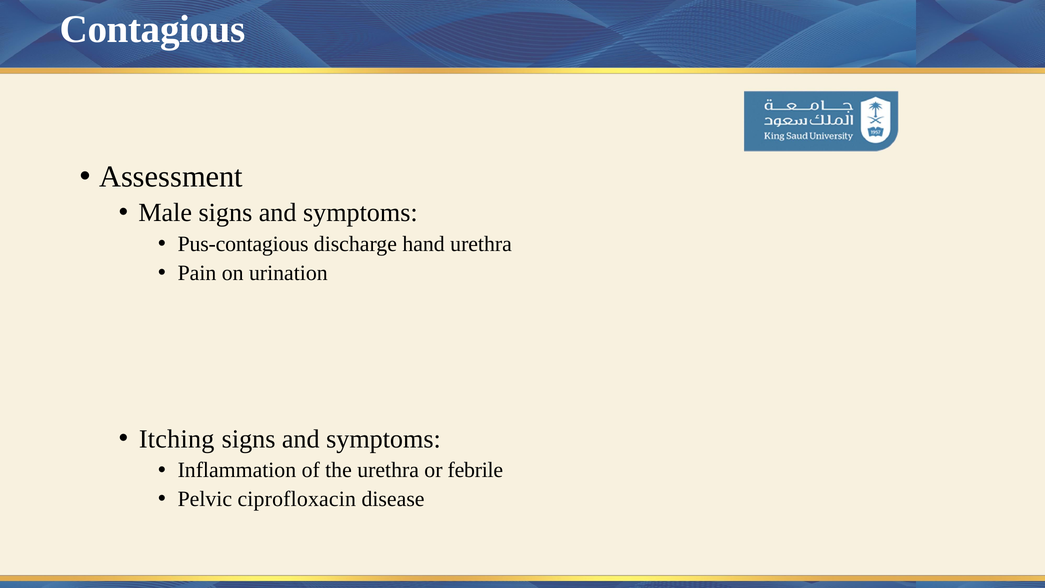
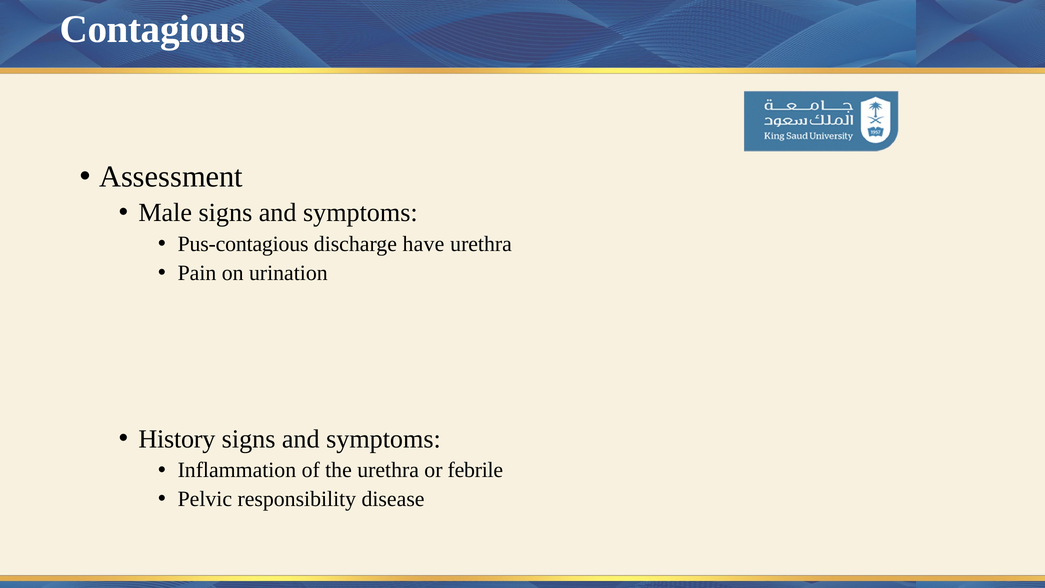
hand: hand -> have
Itching: Itching -> History
ciprofloxacin: ciprofloxacin -> responsibility
